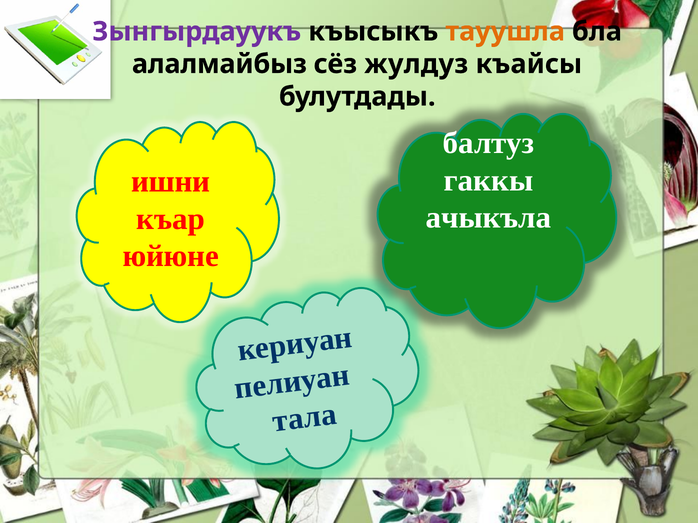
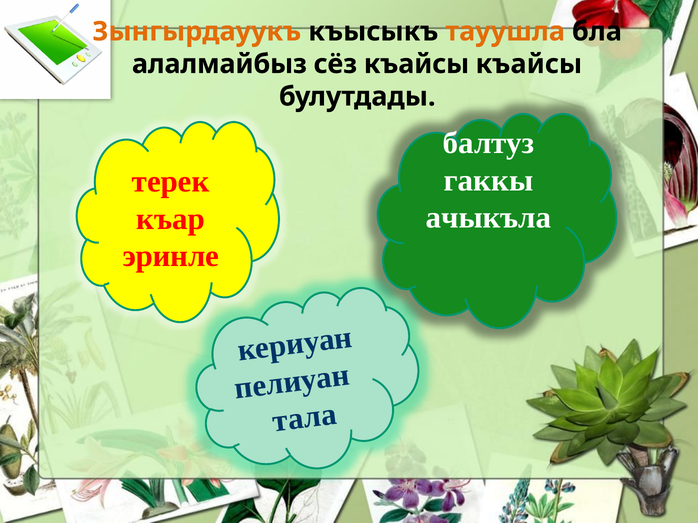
Зынгырдауукъ colour: purple -> orange
сёз жулдуз: жулдуз -> къайсы
ишни: ишни -> терек
юйюне: юйюне -> эринле
